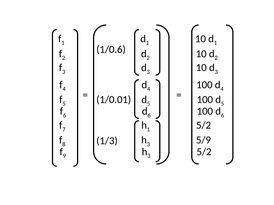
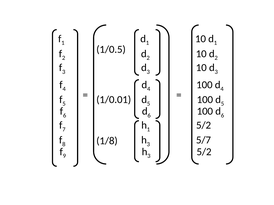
1/0.6: 1/0.6 -> 1/0.5
5/9: 5/9 -> 5/7
1/3: 1/3 -> 1/8
